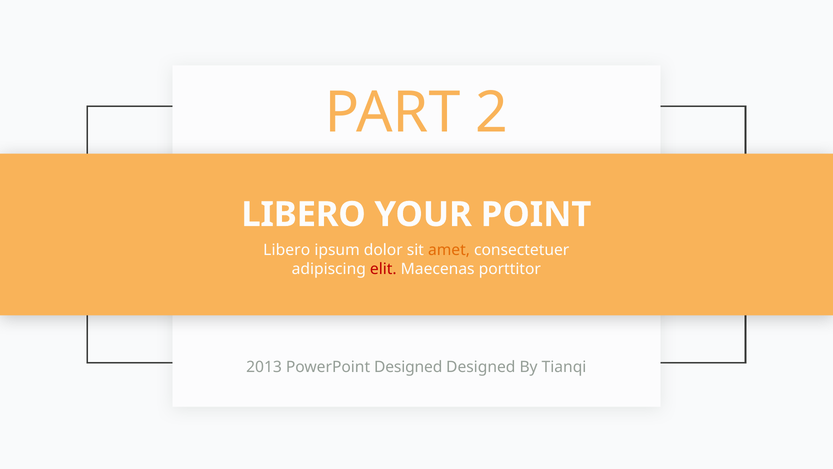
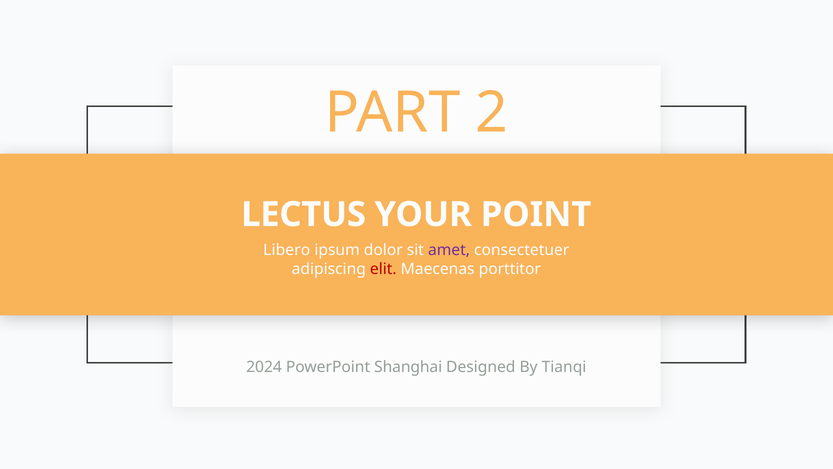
LIBERO at (304, 214): LIBERO -> LECTUS
amet colour: orange -> purple
2013: 2013 -> 2024
PowerPoint Designed: Designed -> Shanghai
